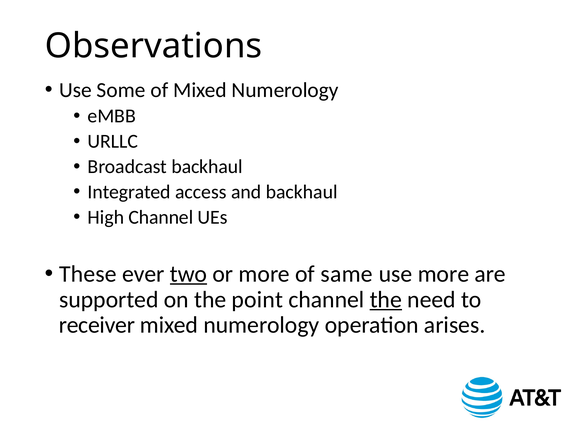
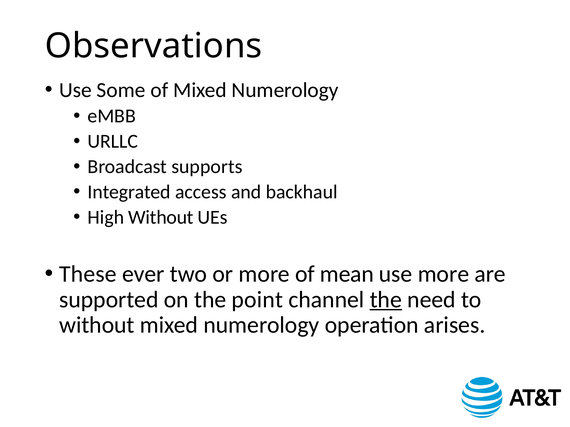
Broadcast backhaul: backhaul -> supports
High Channel: Channel -> Without
two underline: present -> none
same: same -> mean
receiver at (97, 326): receiver -> without
